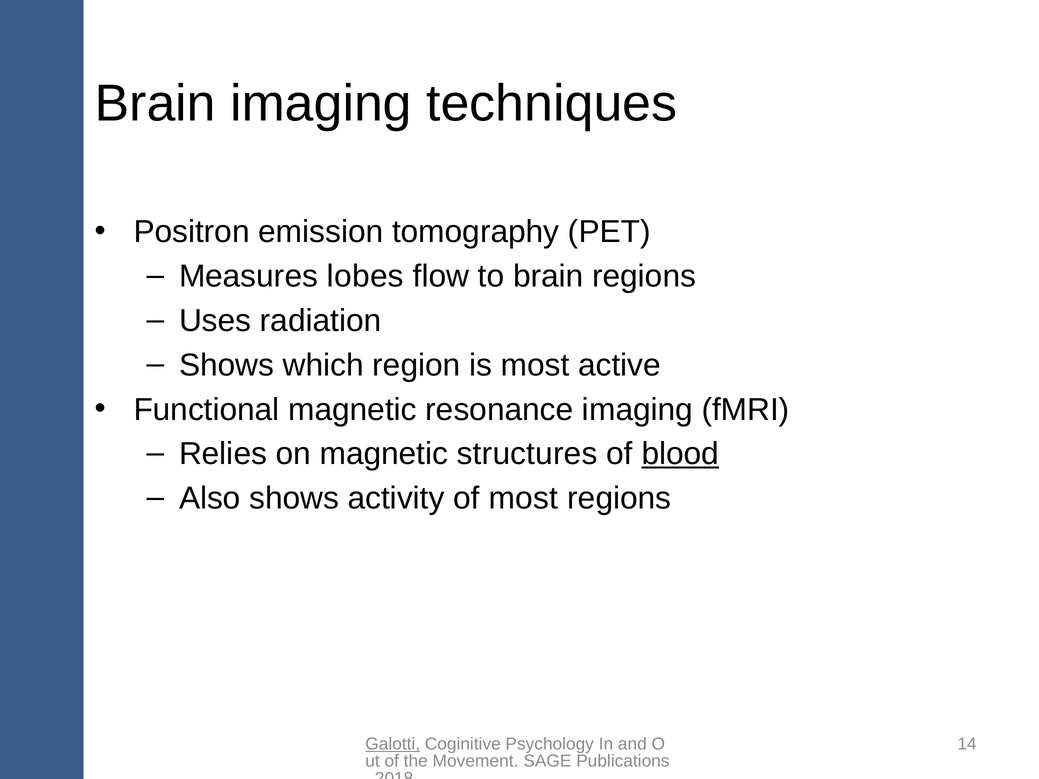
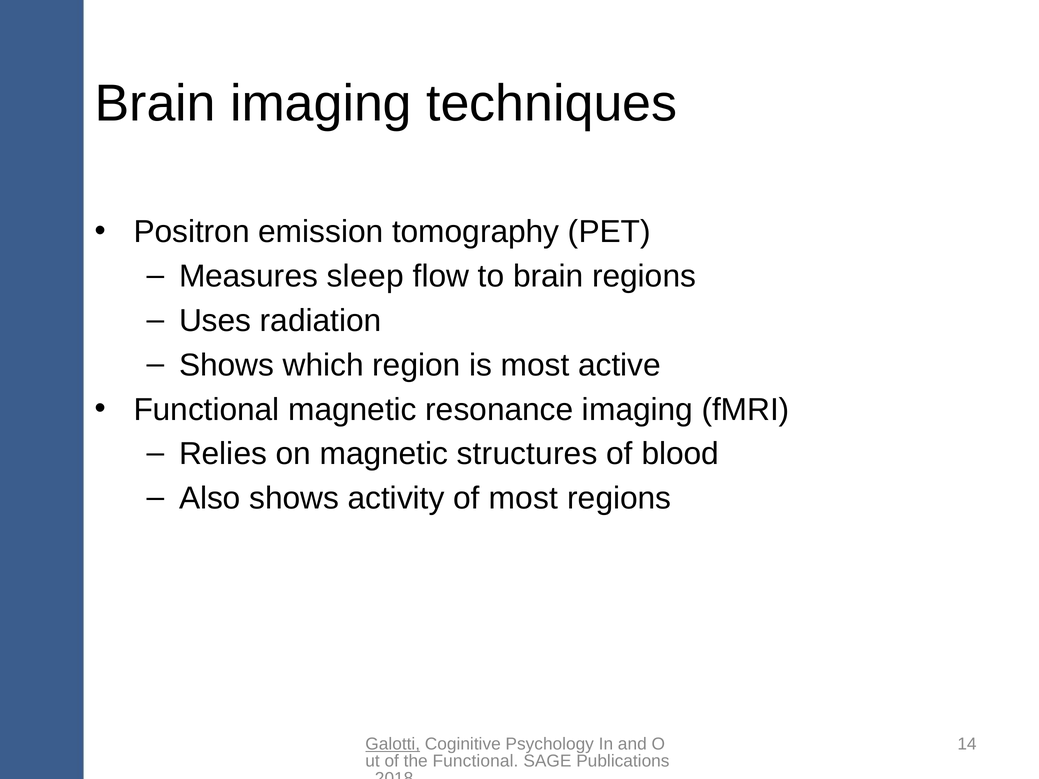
lobes: lobes -> sleep
blood underline: present -> none
the Movement: Movement -> Functional
